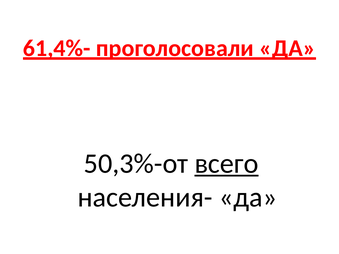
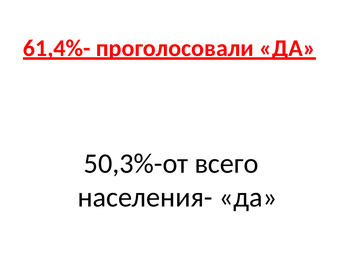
всего underline: present -> none
